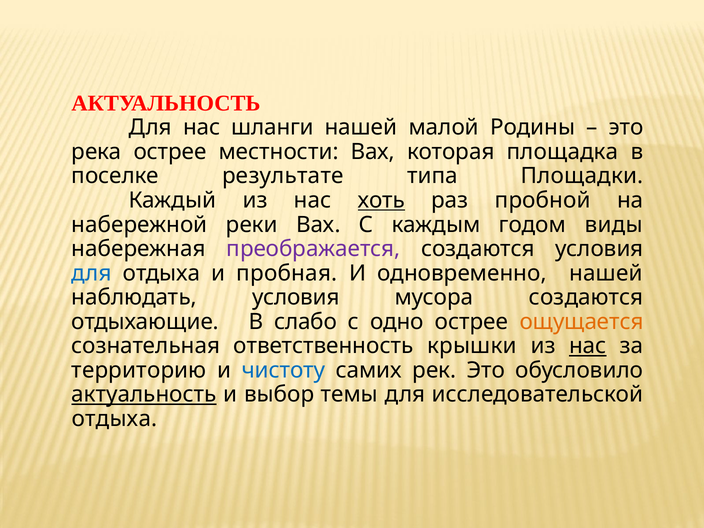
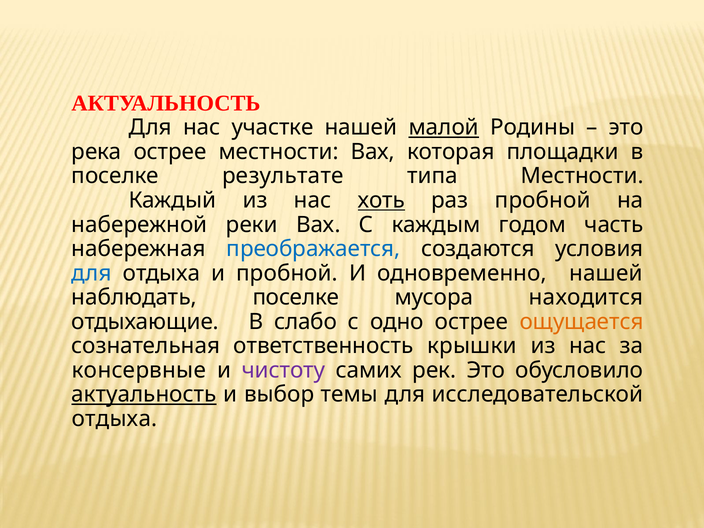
шланги: шланги -> участке
малой underline: none -> present
площадка: площадка -> площадки
типа Площадки: Площадки -> Местности
виды: виды -> часть
преображается colour: purple -> blue
и пробная: пробная -> пробной
наблюдать условия: условия -> поселке
мусора создаются: создаются -> находится
нас at (588, 346) underline: present -> none
территорию: территорию -> консервные
чистоту colour: blue -> purple
